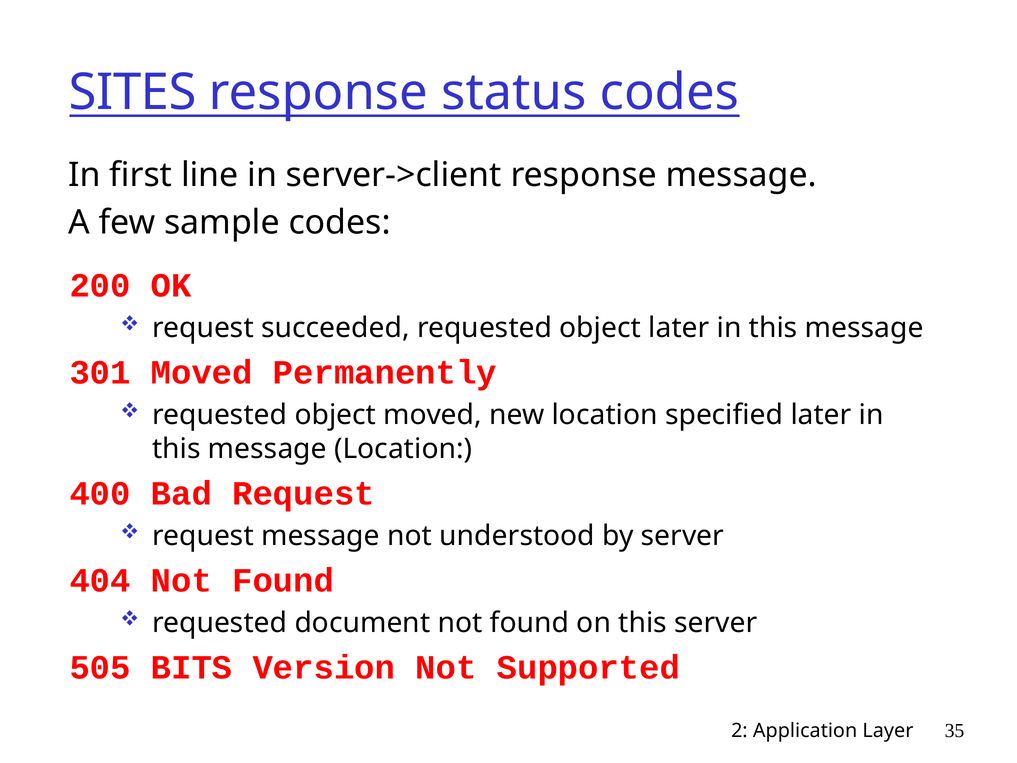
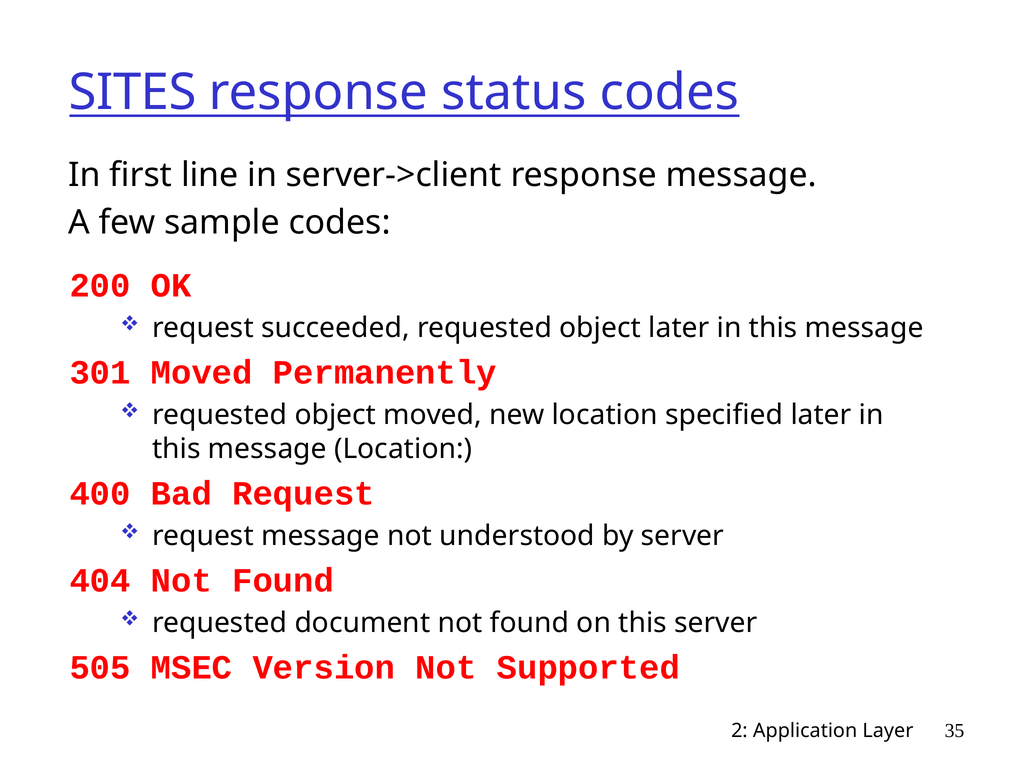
BITS: BITS -> MSEC
